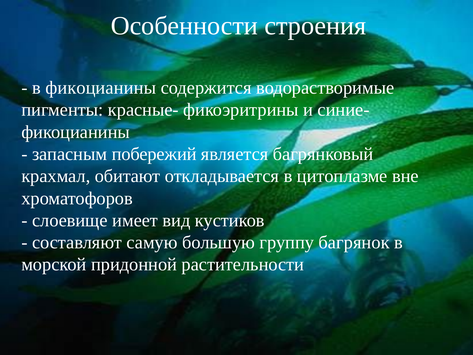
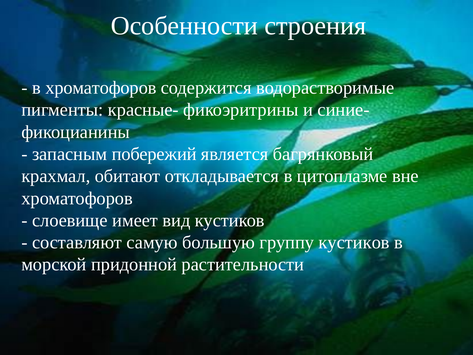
в фикоцианины: фикоцианины -> хроматофоров
группу багрянок: багрянок -> кустиков
